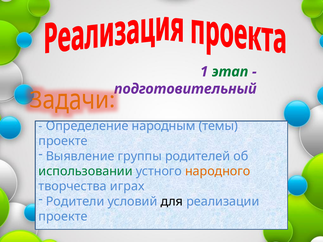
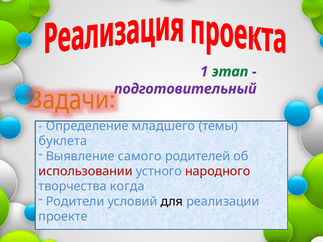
народным: народным -> младшего
проекте at (63, 141): проекте -> буклета
группы: группы -> самого
использовании colour: green -> red
народного colour: orange -> red
играх: играх -> когда
